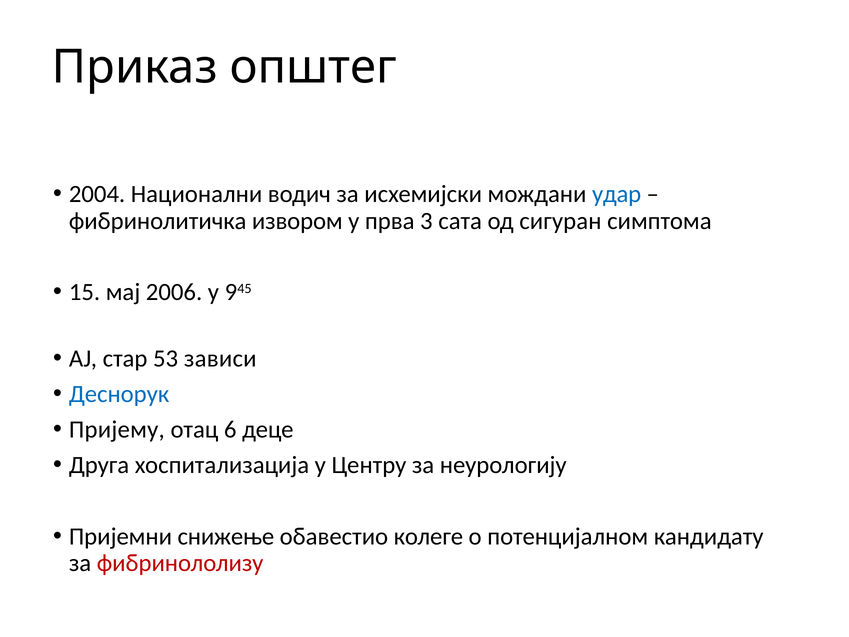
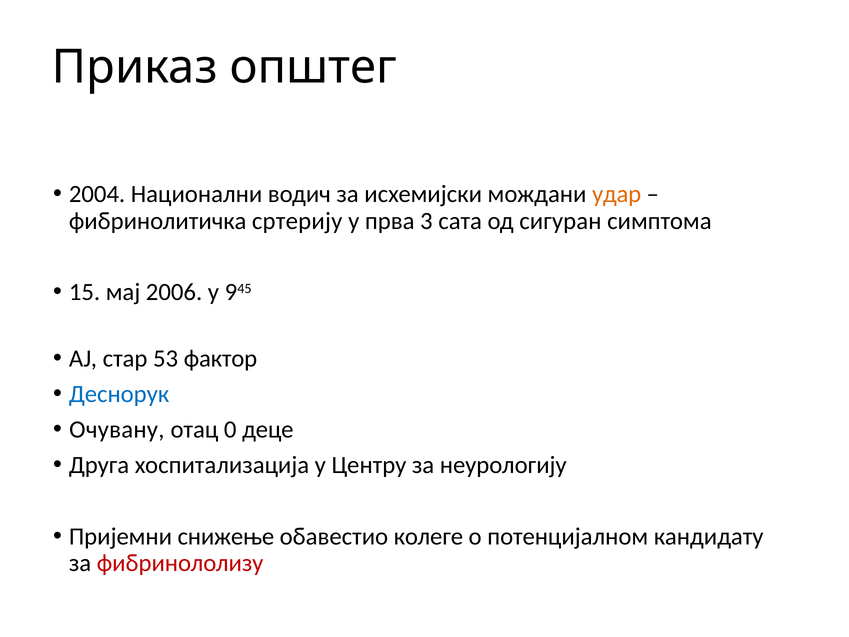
удар colour: blue -> orange
извором: извором -> сртерију
зависи: зависи -> фактор
Пријему: Пријему -> Очувану
6: 6 -> 0
